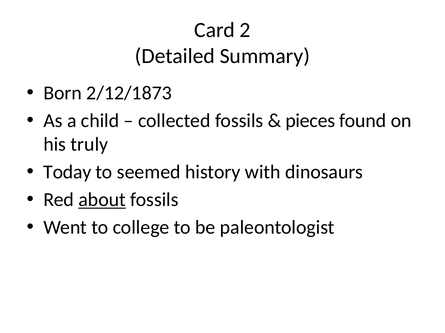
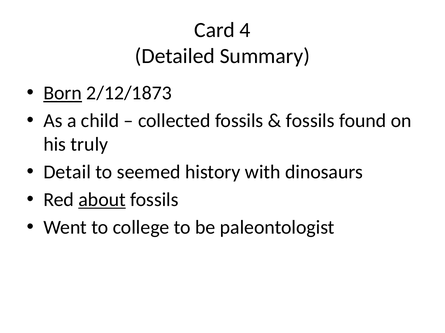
2: 2 -> 4
Born underline: none -> present
pieces at (310, 121): pieces -> fossils
Today: Today -> Detail
